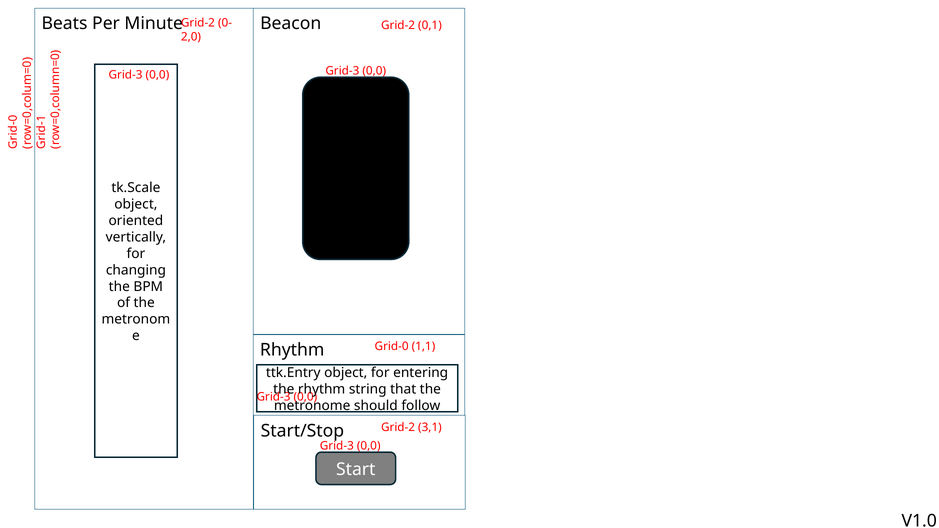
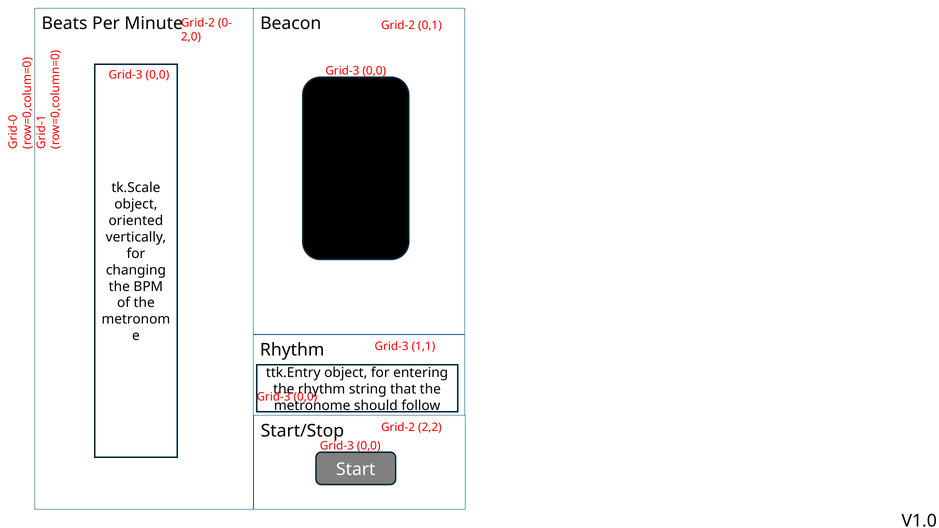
Grid-0 at (392, 346): Grid-0 -> Grid-3
3,1: 3,1 -> 2,2
